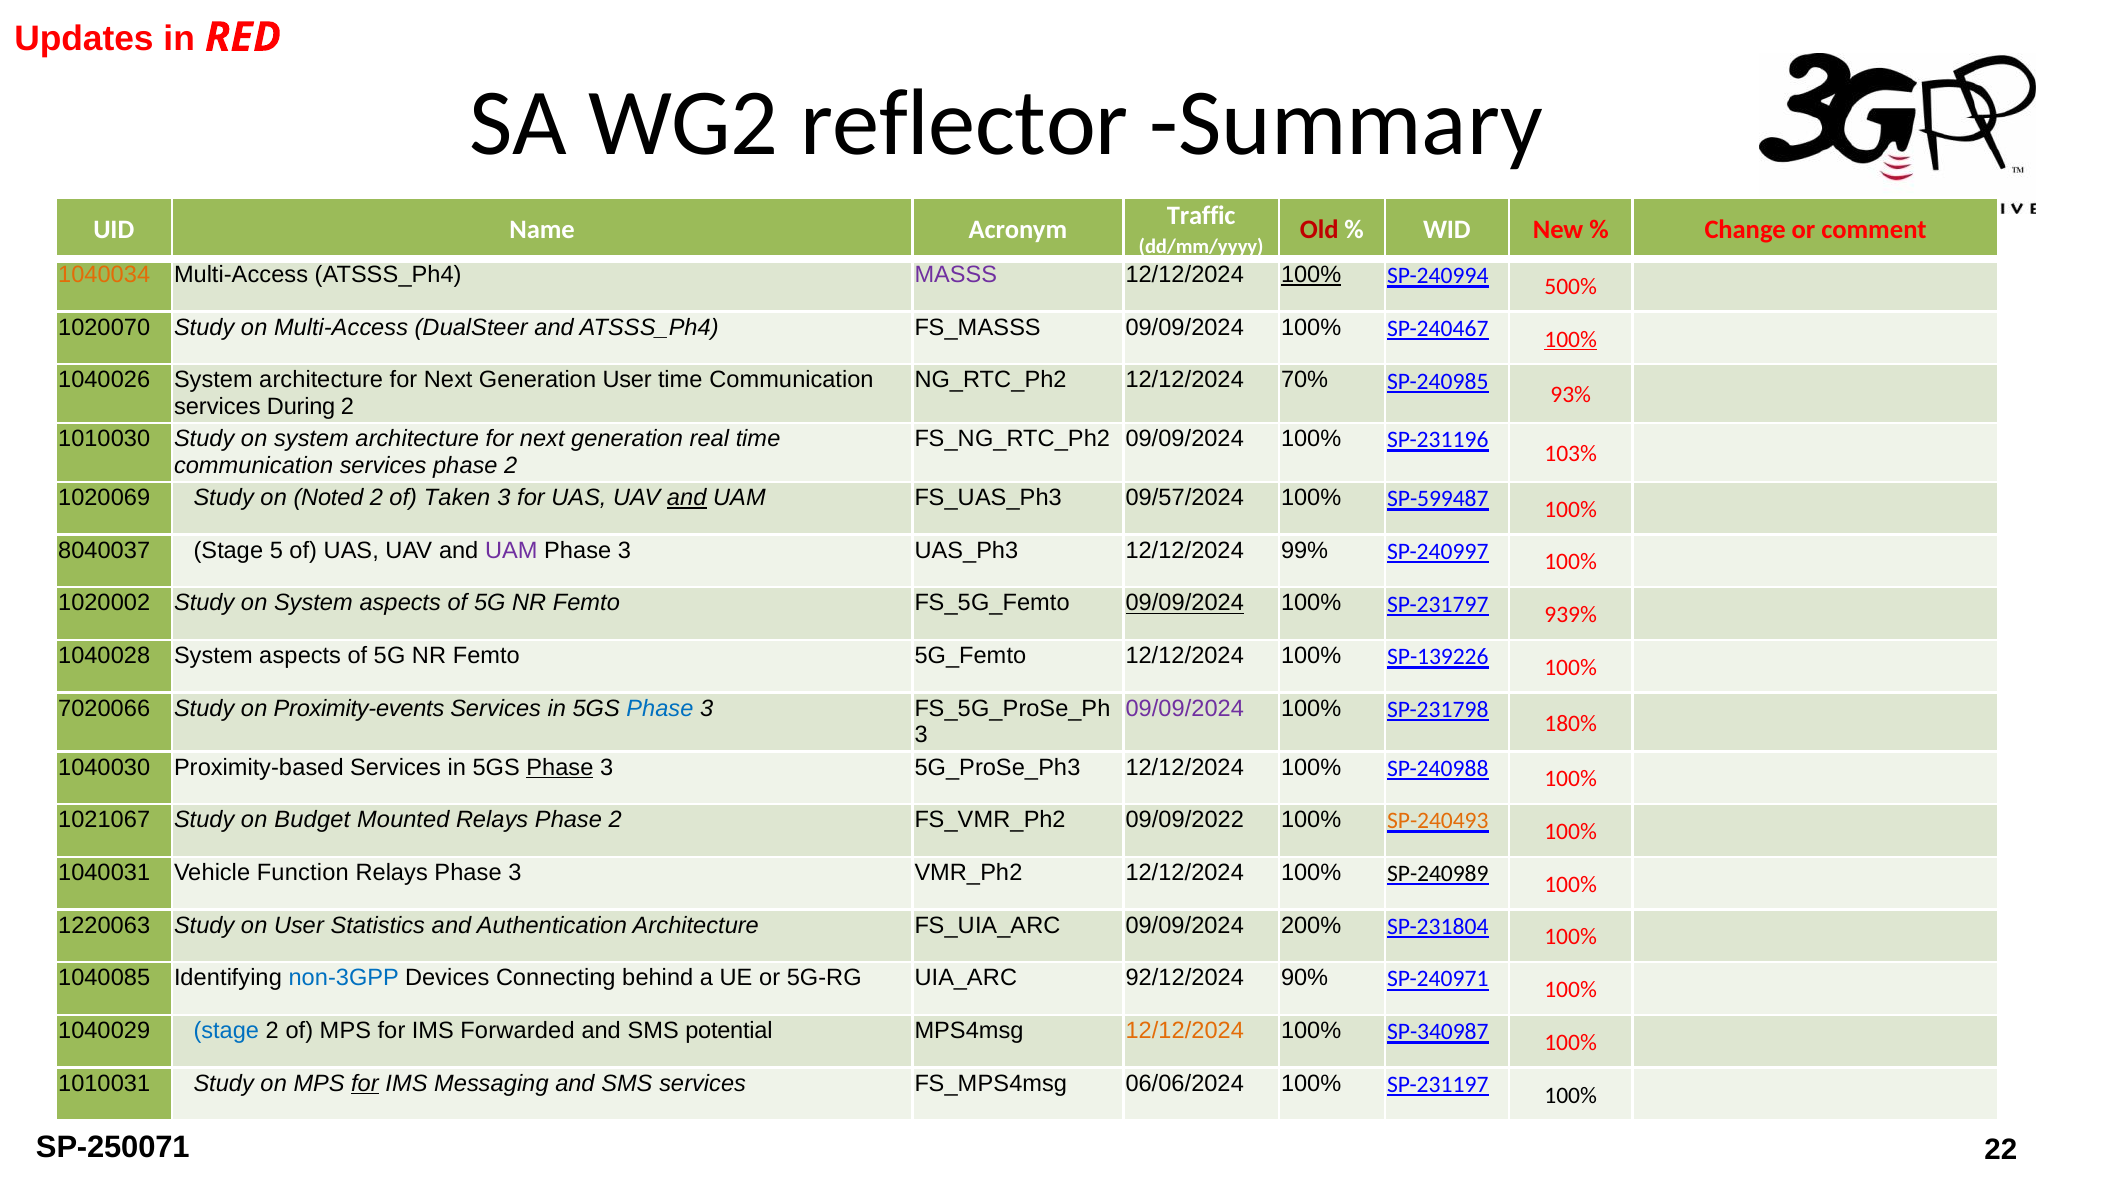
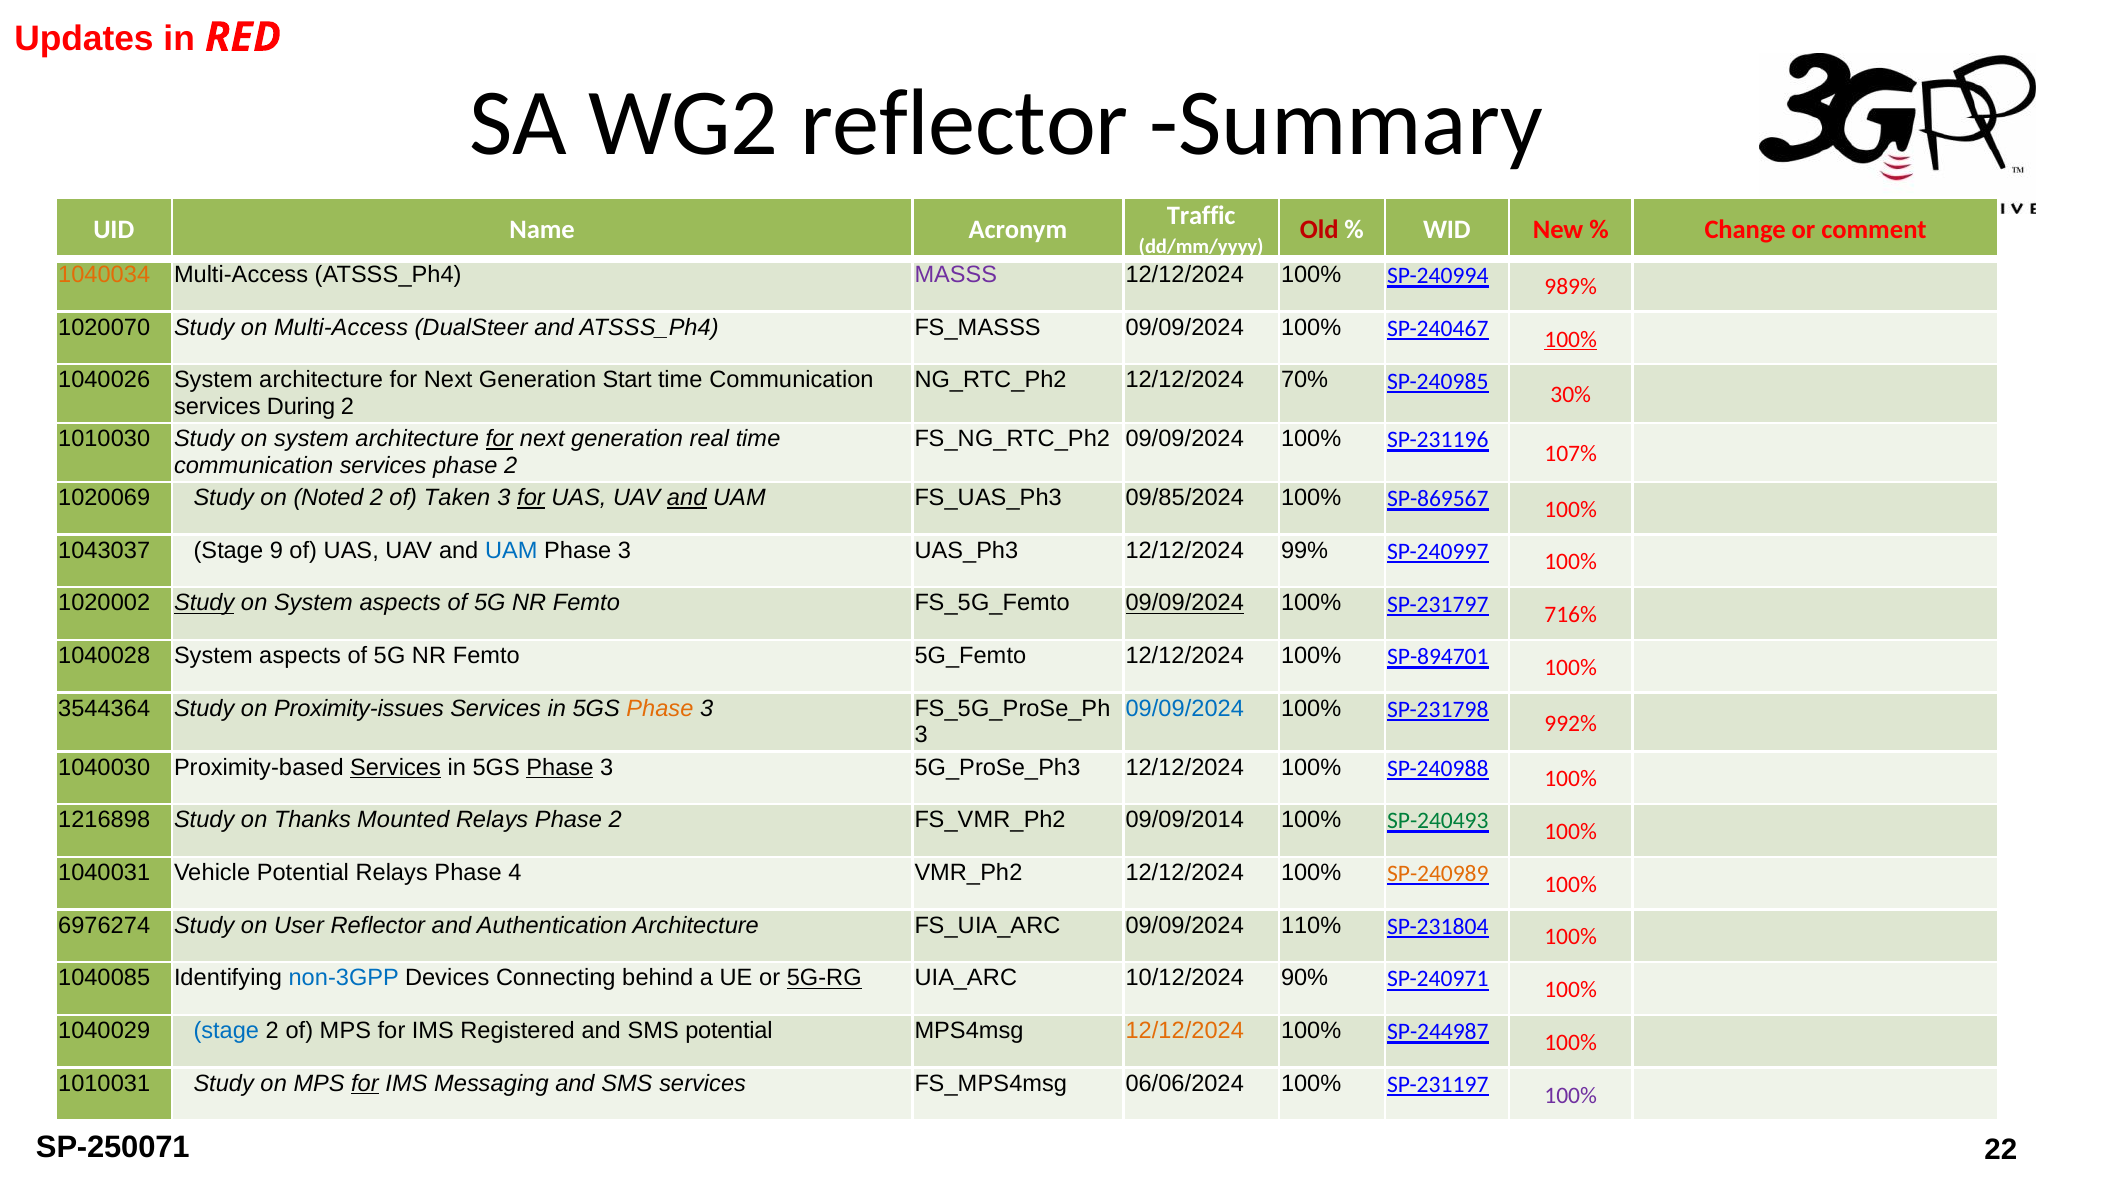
100% at (1311, 275) underline: present -> none
500%: 500% -> 989%
Generation User: User -> Start
93%: 93% -> 30%
for at (500, 439) underline: none -> present
103%: 103% -> 107%
for at (531, 498) underline: none -> present
09/57/2024: 09/57/2024 -> 09/85/2024
SP-599487: SP-599487 -> SP-869567
8040037: 8040037 -> 1043037
5: 5 -> 9
UAM at (511, 550) colour: purple -> blue
Study at (204, 603) underline: none -> present
939%: 939% -> 716%
SP-139226: SP-139226 -> SP-894701
7020066: 7020066 -> 3544364
Proximity-events: Proximity-events -> Proximity-issues
Phase at (660, 708) colour: blue -> orange
09/09/2024 at (1185, 708) colour: purple -> blue
180%: 180% -> 992%
Services at (395, 767) underline: none -> present
1021067: 1021067 -> 1216898
Budget: Budget -> Thanks
09/09/2022: 09/09/2022 -> 09/09/2014
SP-240493 colour: orange -> green
Vehicle Function: Function -> Potential
Relays Phase 3: 3 -> 4
SP-240989 colour: black -> orange
1220063: 1220063 -> 6976274
User Statistics: Statistics -> Reflector
200%: 200% -> 110%
5G-RG underline: none -> present
92/12/2024: 92/12/2024 -> 10/12/2024
Forwarded: Forwarded -> Registered
SP-340987: SP-340987 -> SP-244987
100% at (1571, 1095) colour: black -> purple
